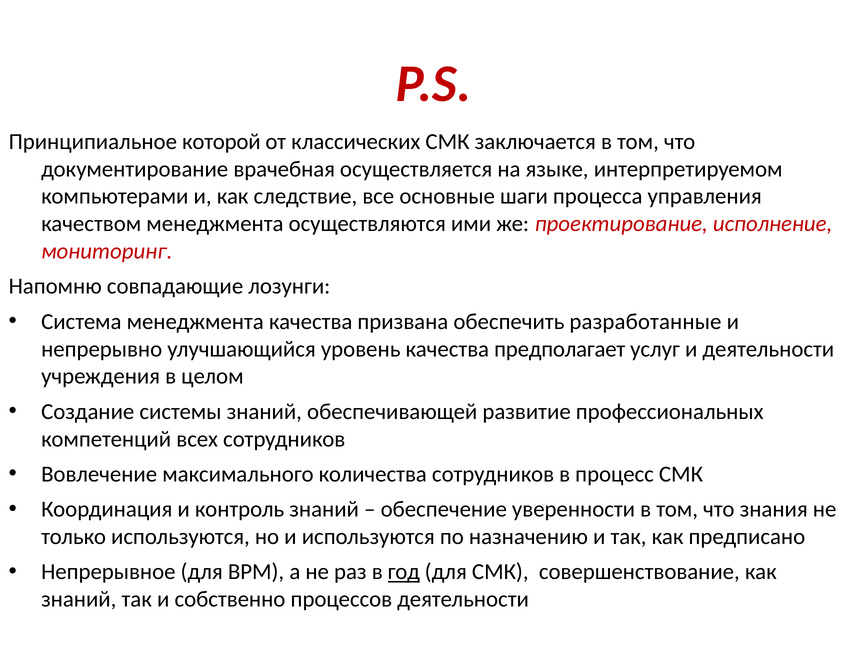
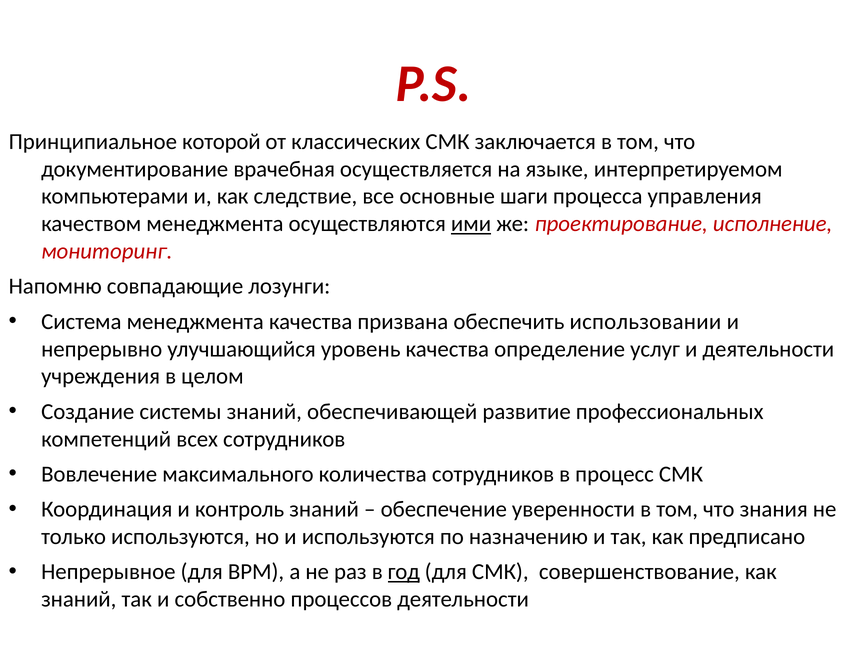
ими underline: none -> present
разработанные: разработанные -> использовании
предполагает: предполагает -> определение
